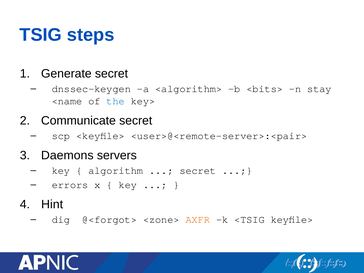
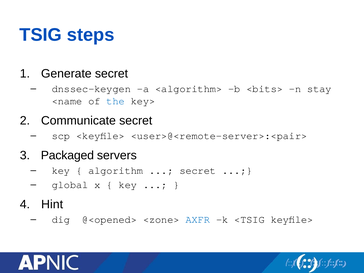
Daemons: Daemons -> Packaged
errors: errors -> global
@<forgot>: @<forgot> -> @<opened>
AXFR colour: orange -> blue
